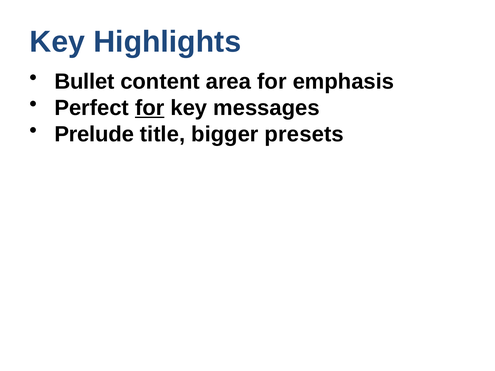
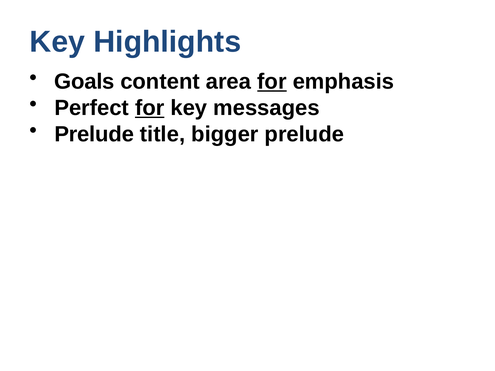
Bullet: Bullet -> Goals
for at (272, 82) underline: none -> present
bigger presets: presets -> prelude
